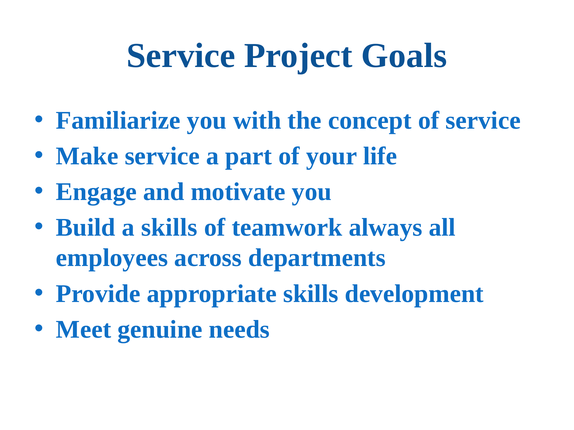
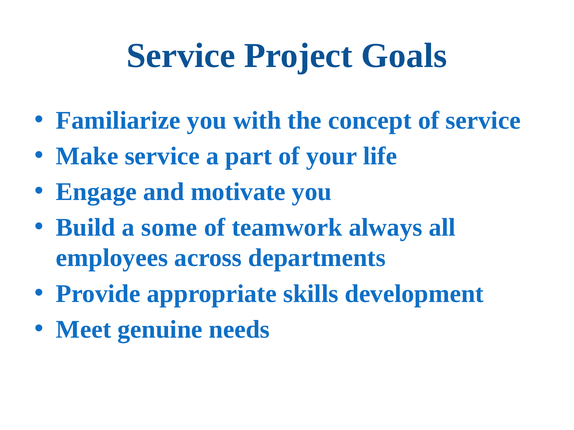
a skills: skills -> some
